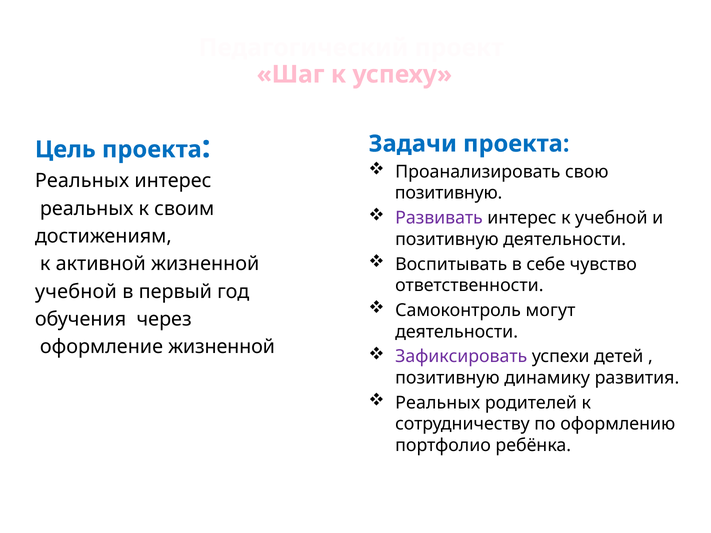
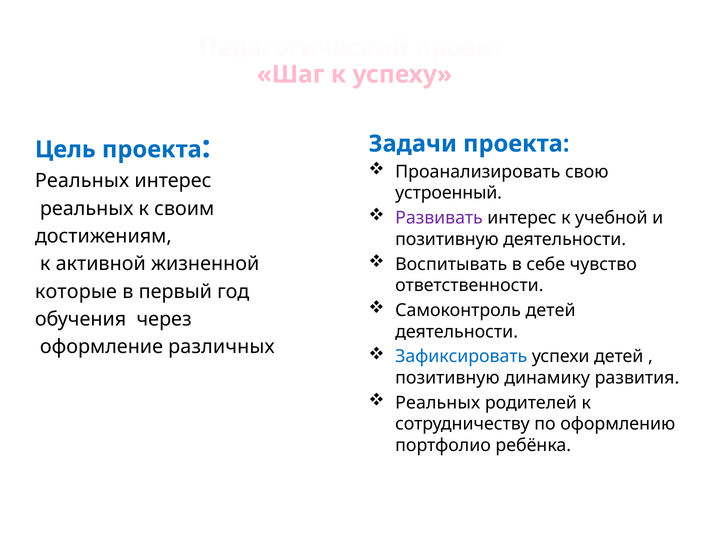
позитивную at (449, 193): позитивную -> устроенный
учебной at (76, 292): учебной -> которые
Самоконтроль могут: могут -> детей
оформление жизненной: жизненной -> различных
Зафиксировать colour: purple -> blue
